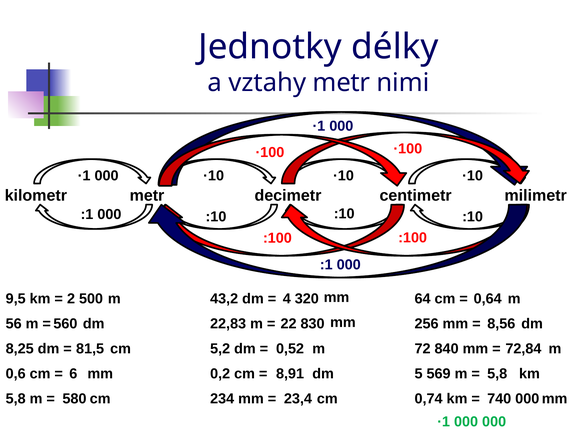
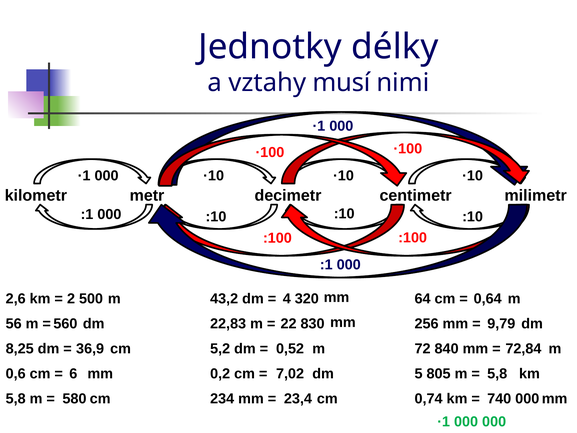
vztahy metr: metr -> musí
9,5: 9,5 -> 2,6
8,56: 8,56 -> 9,79
81,5: 81,5 -> 36,9
8,91: 8,91 -> 7,02
569: 569 -> 805
